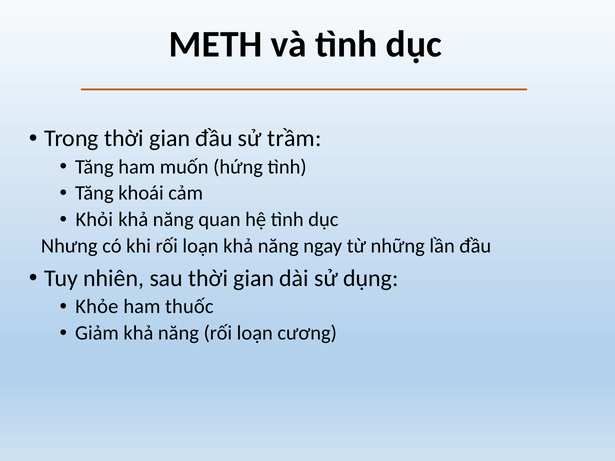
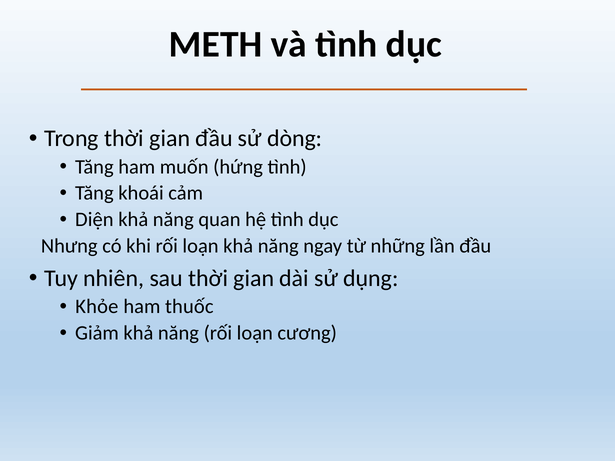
trầm: trầm -> dòng
Khỏi: Khỏi -> Diện
